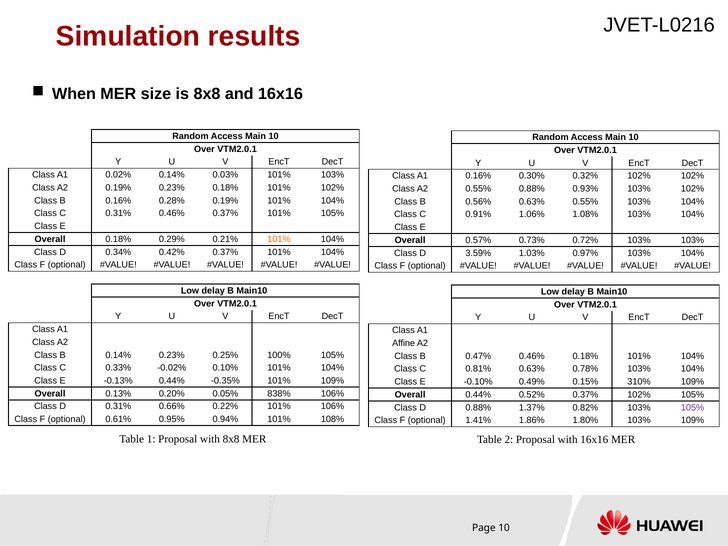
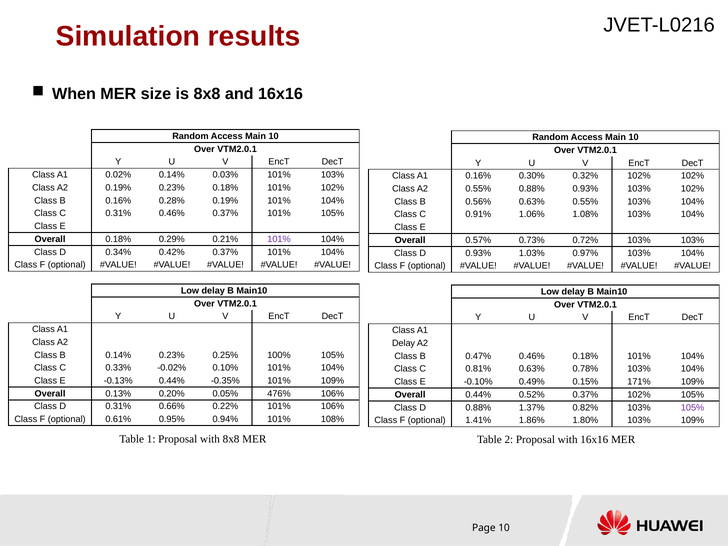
101% at (279, 239) colour: orange -> purple
D 3.59%: 3.59% -> 0.93%
Affine at (404, 343): Affine -> Delay
310%: 310% -> 171%
838%: 838% -> 476%
